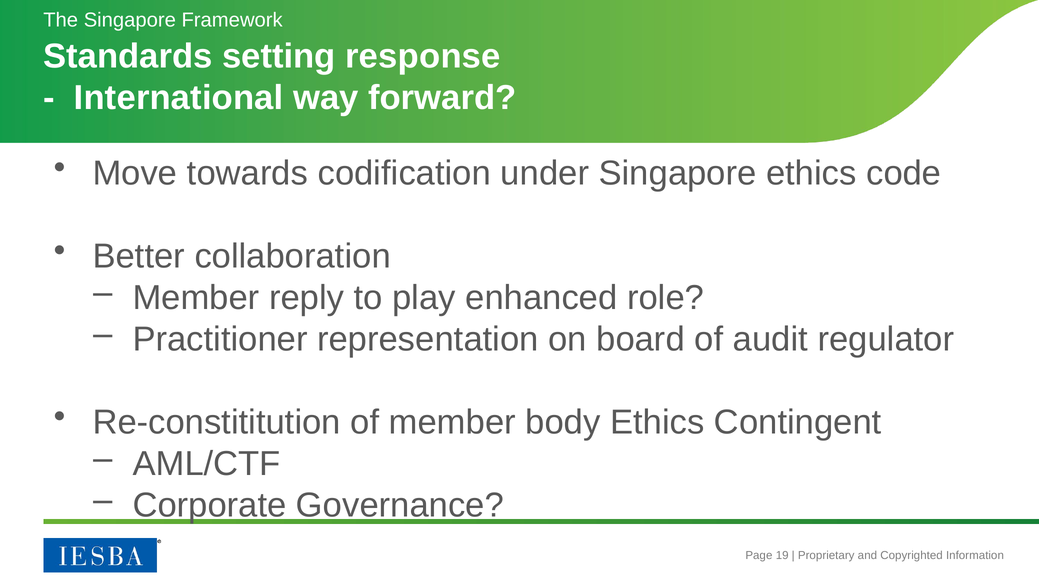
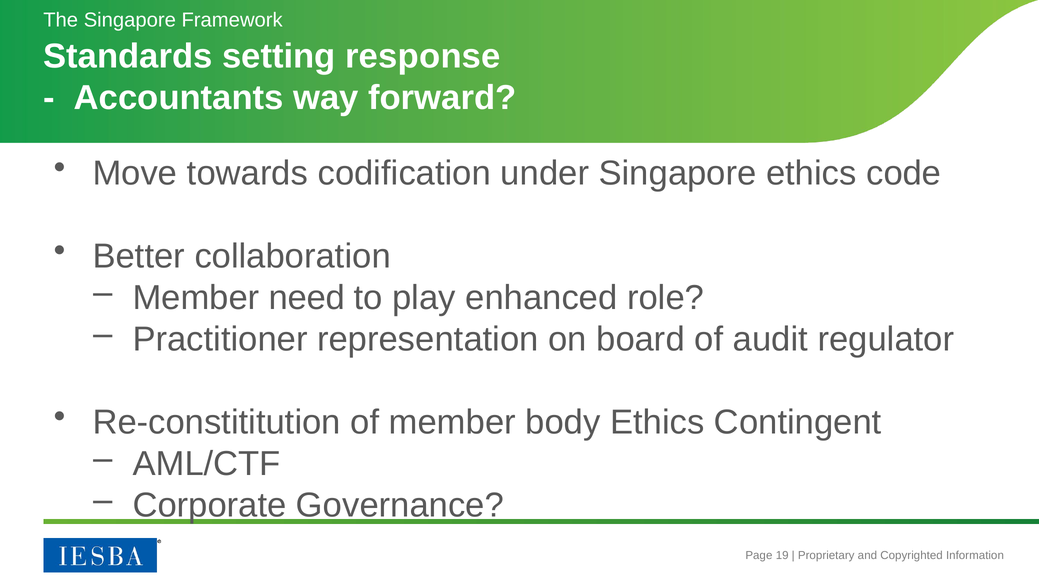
International: International -> Accountants
reply: reply -> need
